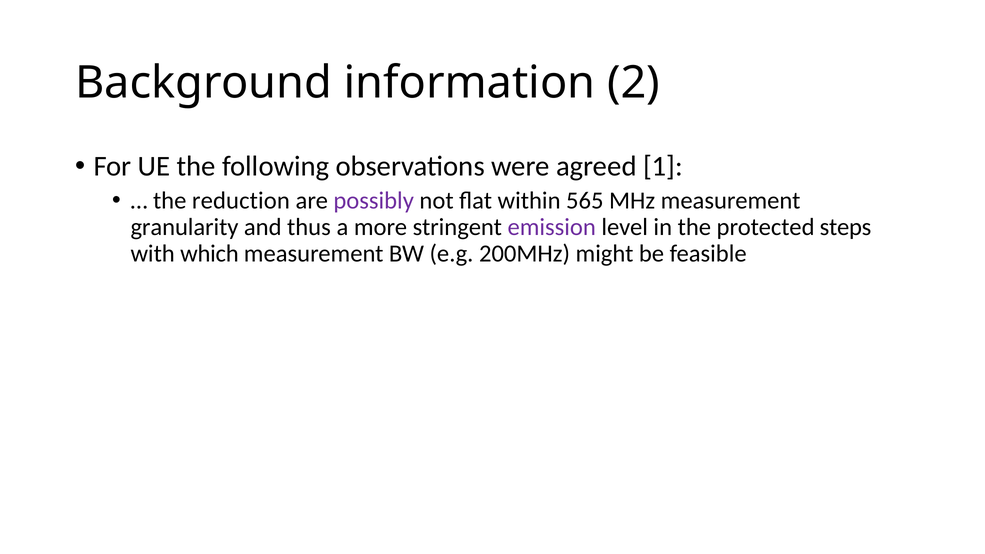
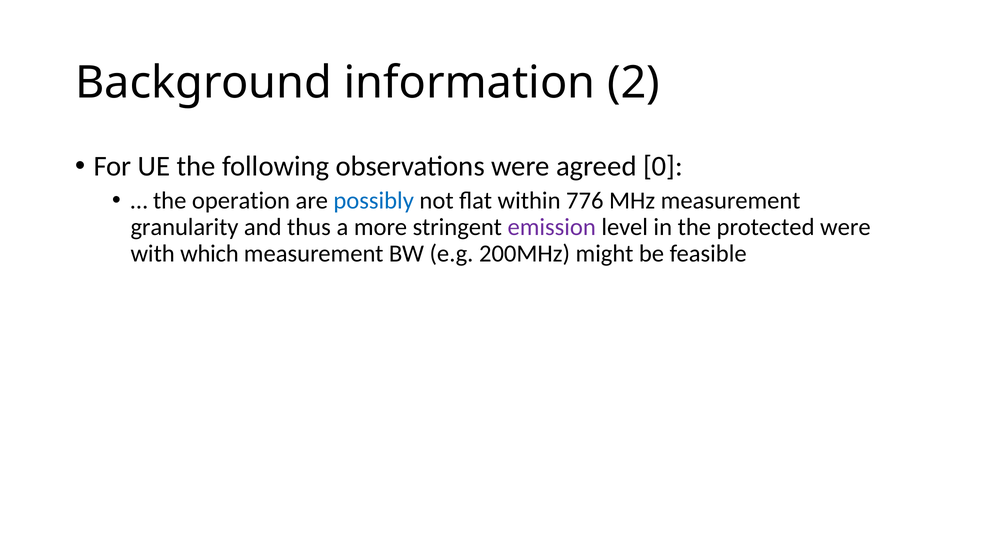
1: 1 -> 0
reduction: reduction -> operation
possibly colour: purple -> blue
565: 565 -> 776
protected steps: steps -> were
